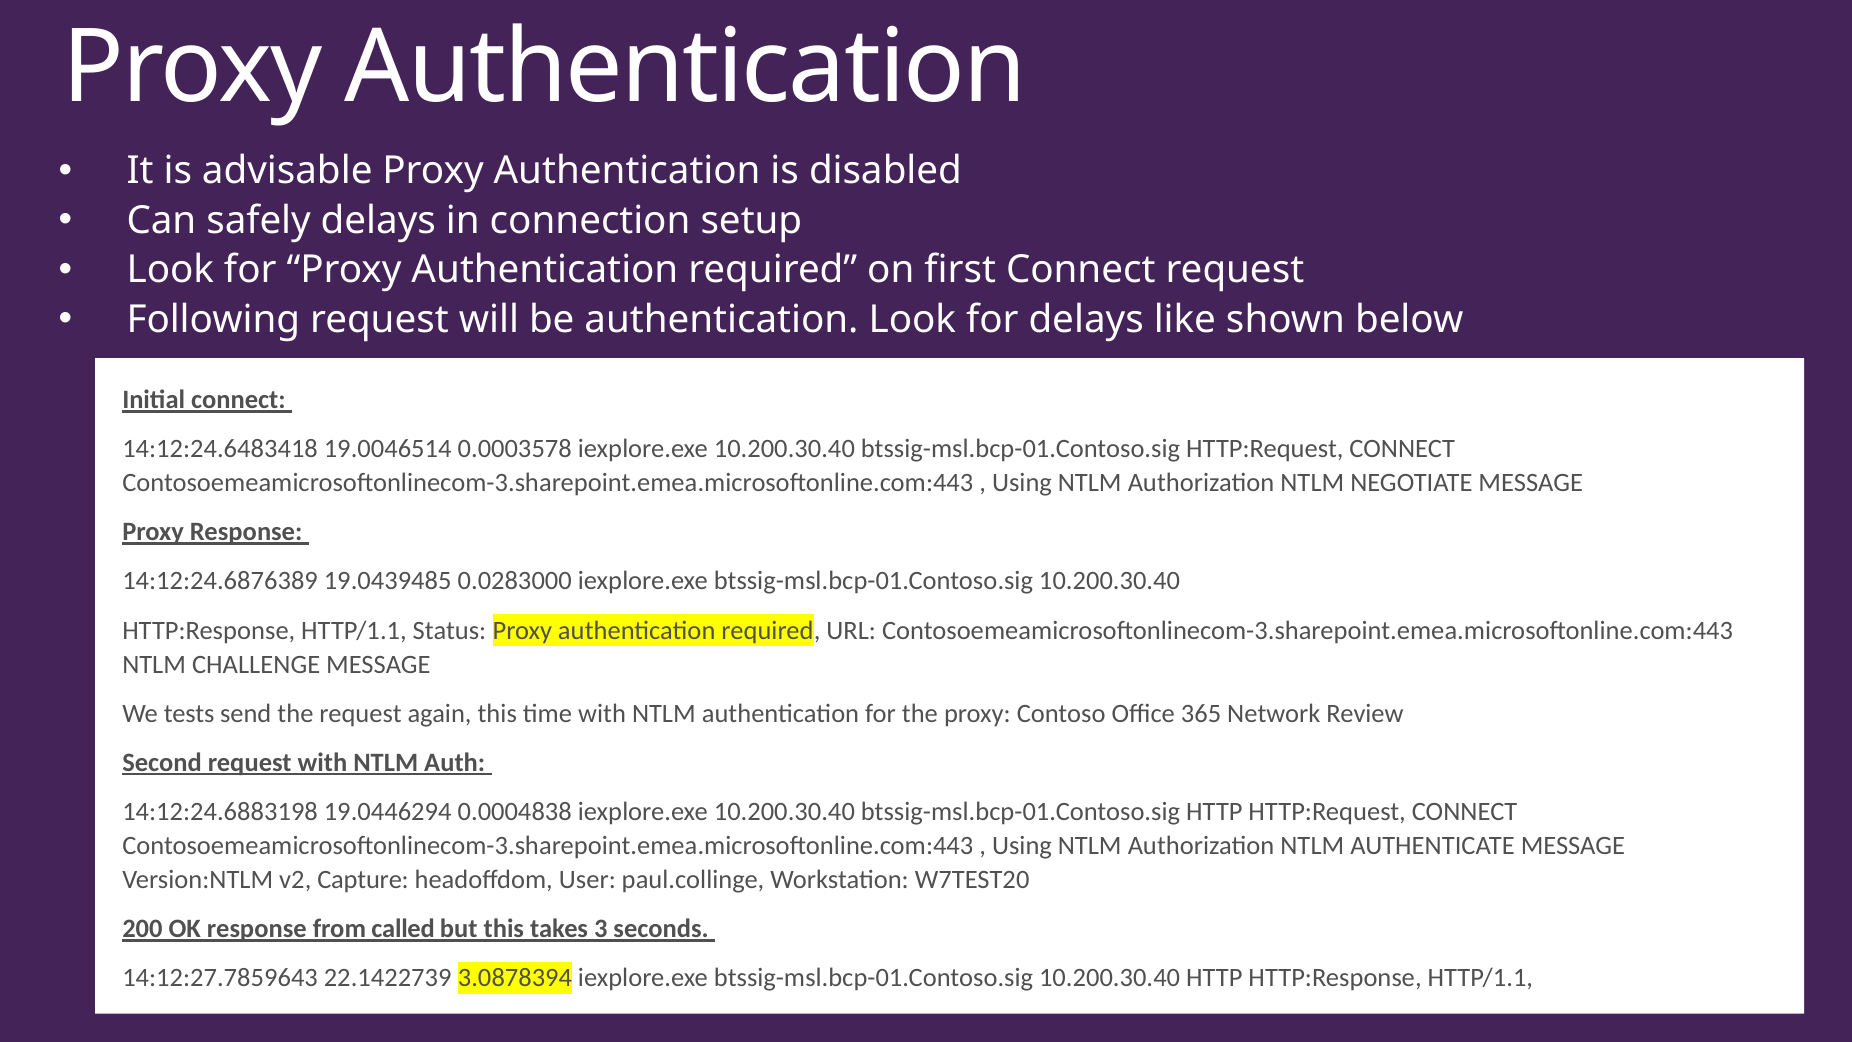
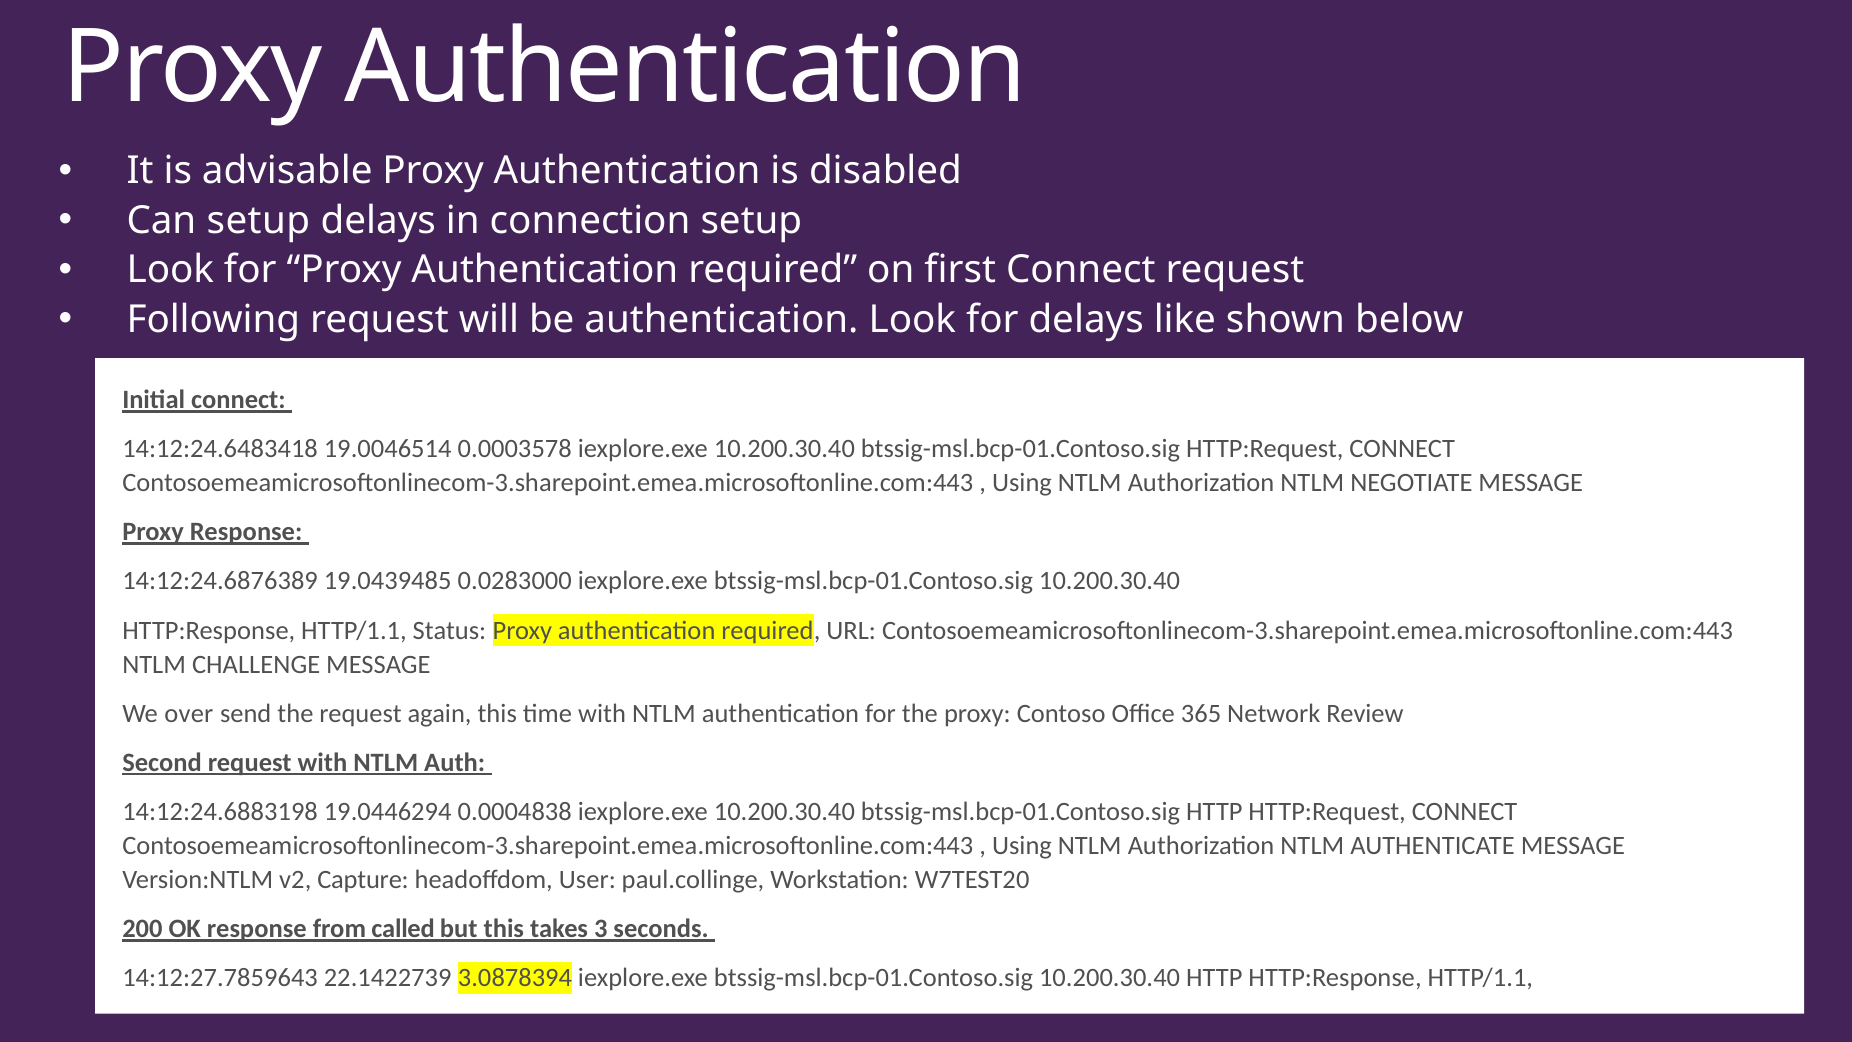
Can safely: safely -> setup
tests: tests -> over
